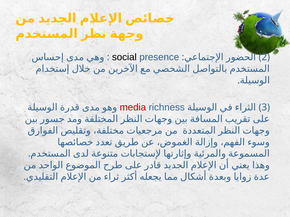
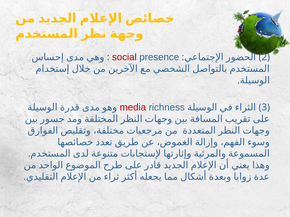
social colour: black -> red
